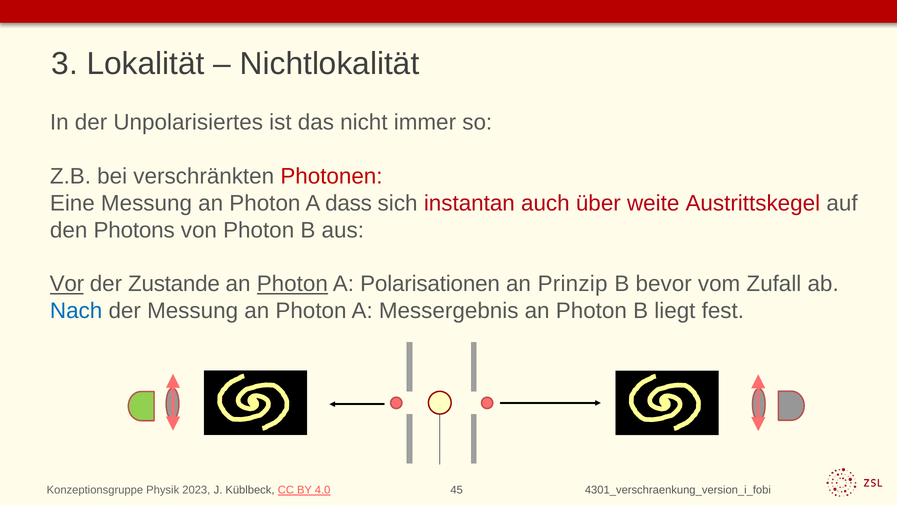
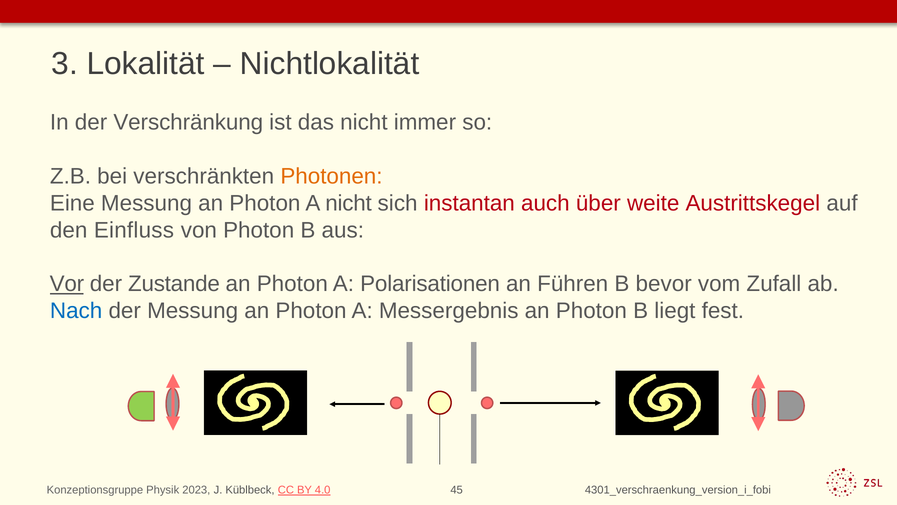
Unpolarisiertes: Unpolarisiertes -> Verschränkung
Photonen colour: red -> orange
A dass: dass -> nicht
Photons: Photons -> Einfluss
Photon at (292, 284) underline: present -> none
Prinzip: Prinzip -> Führen
